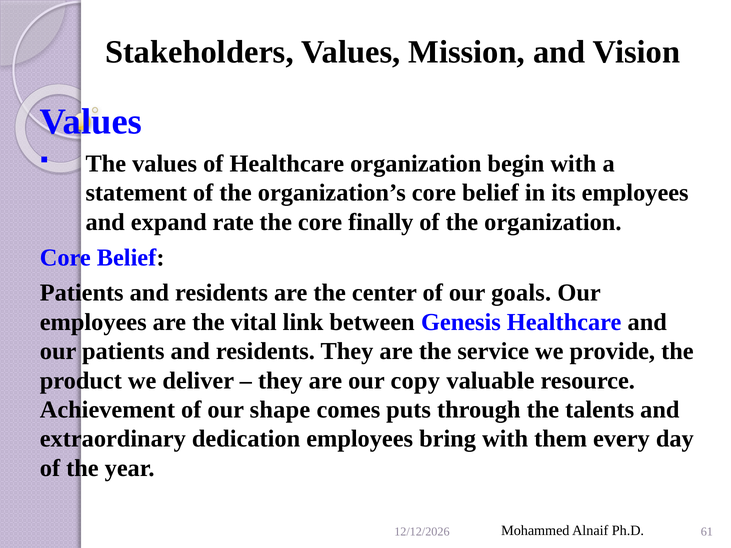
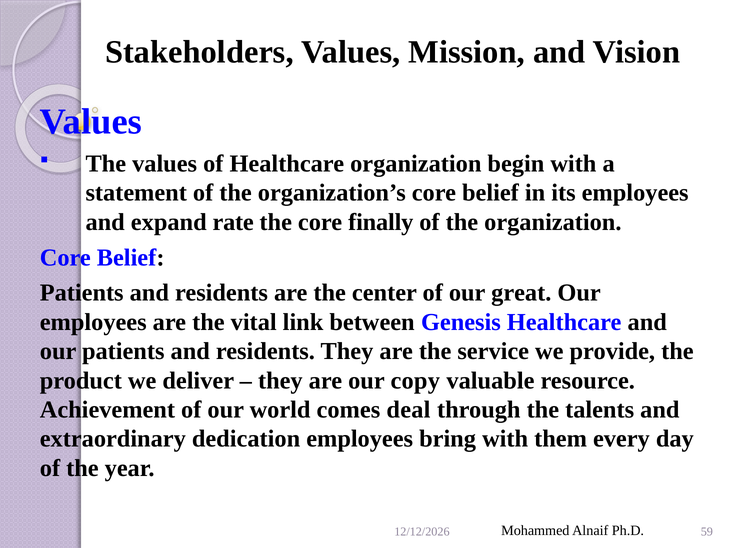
goals: goals -> great
shape: shape -> world
puts: puts -> deal
61: 61 -> 59
